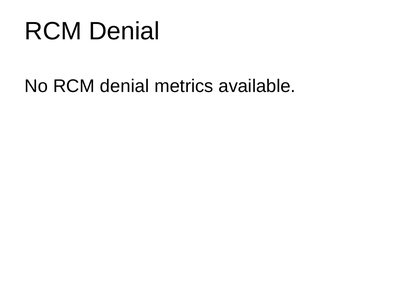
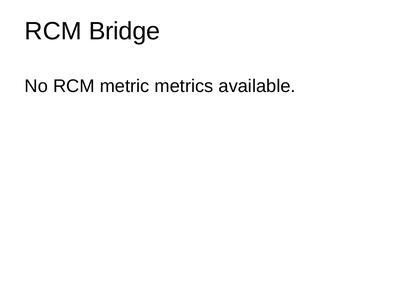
Denial at (124, 31): Denial -> Bridge
No RCM denial: denial -> metric
